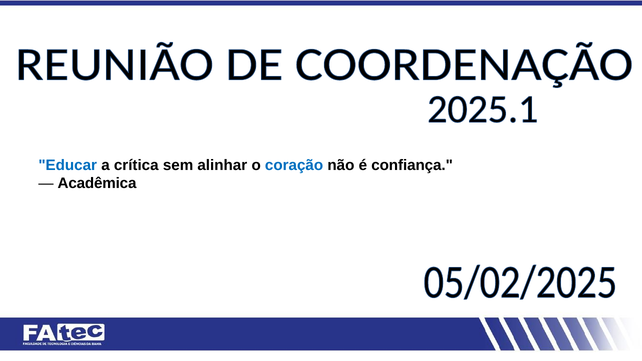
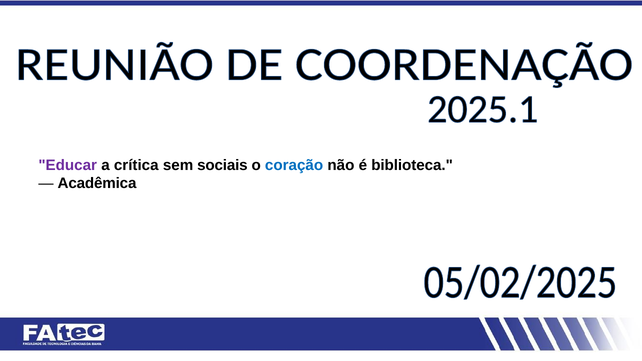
Educar colour: blue -> purple
alinhar: alinhar -> sociais
confiança: confiança -> biblioteca
